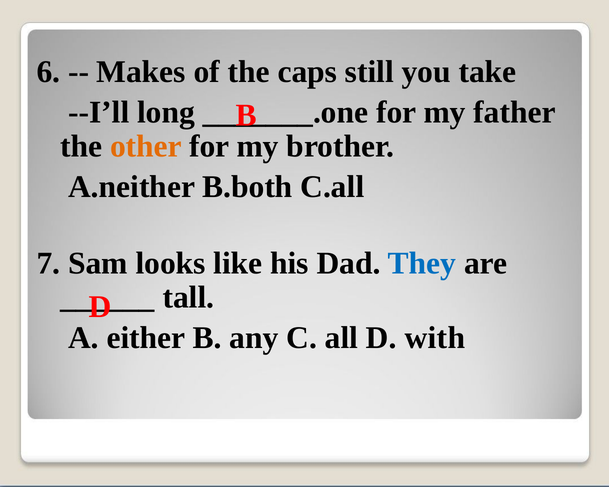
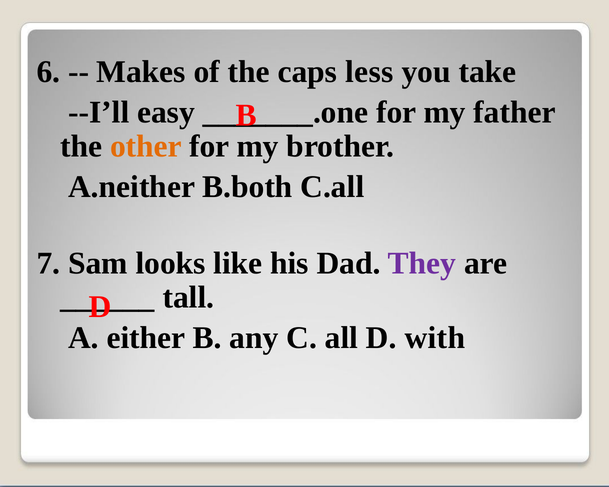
still: still -> less
long: long -> easy
They colour: blue -> purple
